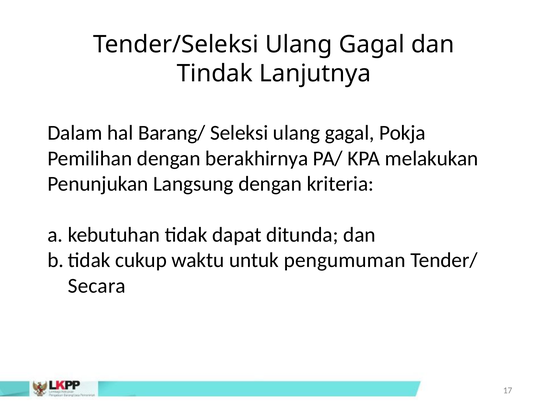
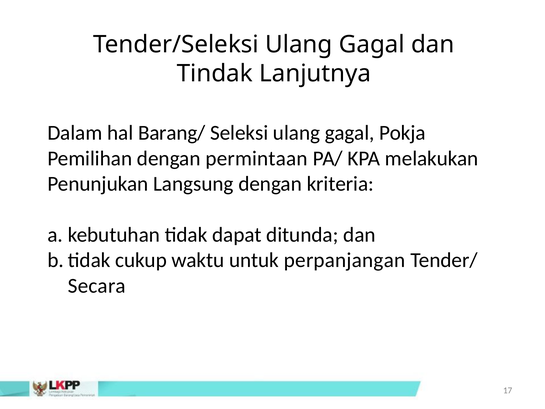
berakhirnya: berakhirnya -> permintaan
pengumuman: pengumuman -> perpanjangan
